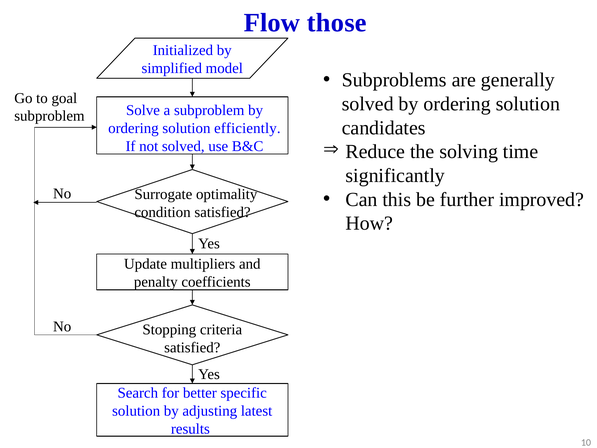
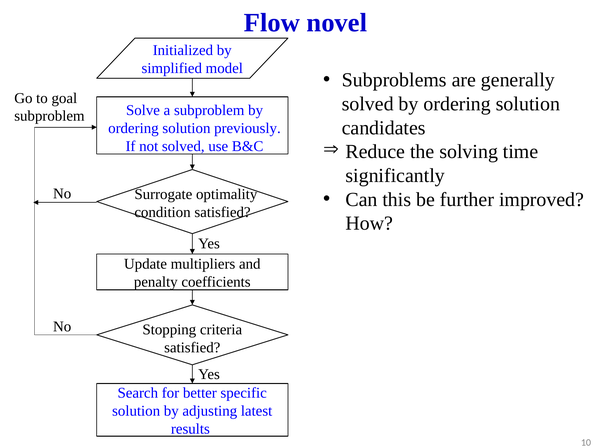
those: those -> novel
efficiently: efficiently -> previously
